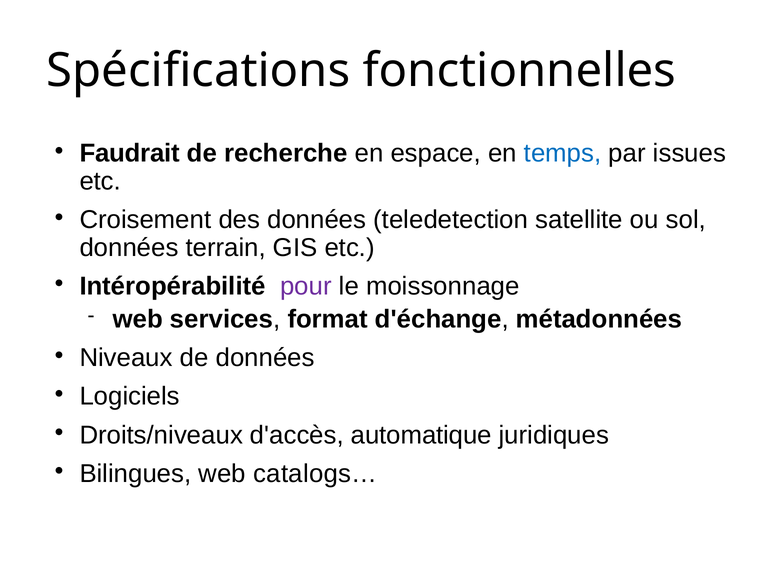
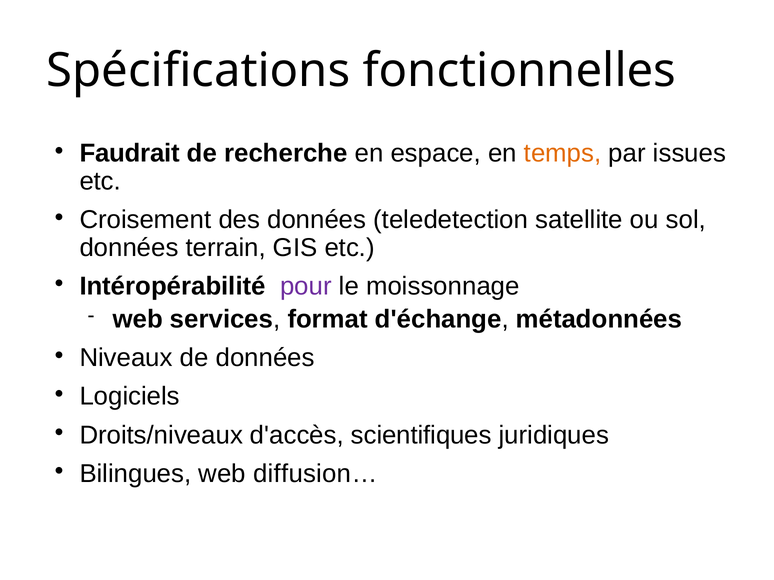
temps colour: blue -> orange
automatique: automatique -> scientifiques
catalogs…: catalogs… -> diffusion…
